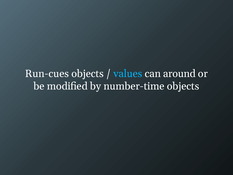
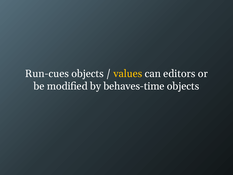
values colour: light blue -> yellow
around: around -> editors
number-time: number-time -> behaves-time
